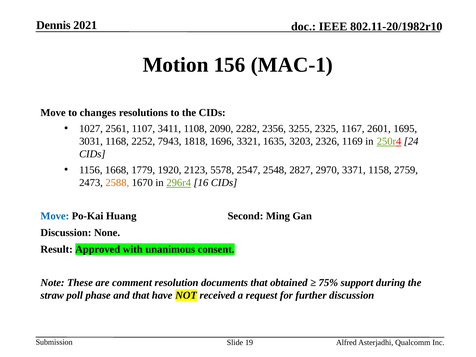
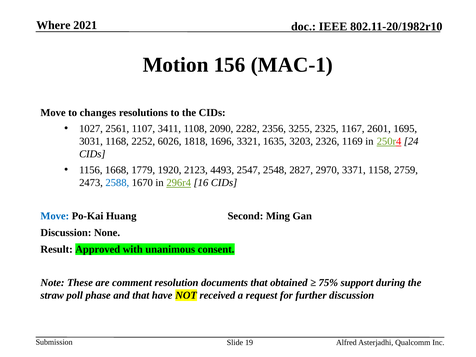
Dennis: Dennis -> Where
7943: 7943 -> 6026
5578: 5578 -> 4493
2588 colour: orange -> blue
